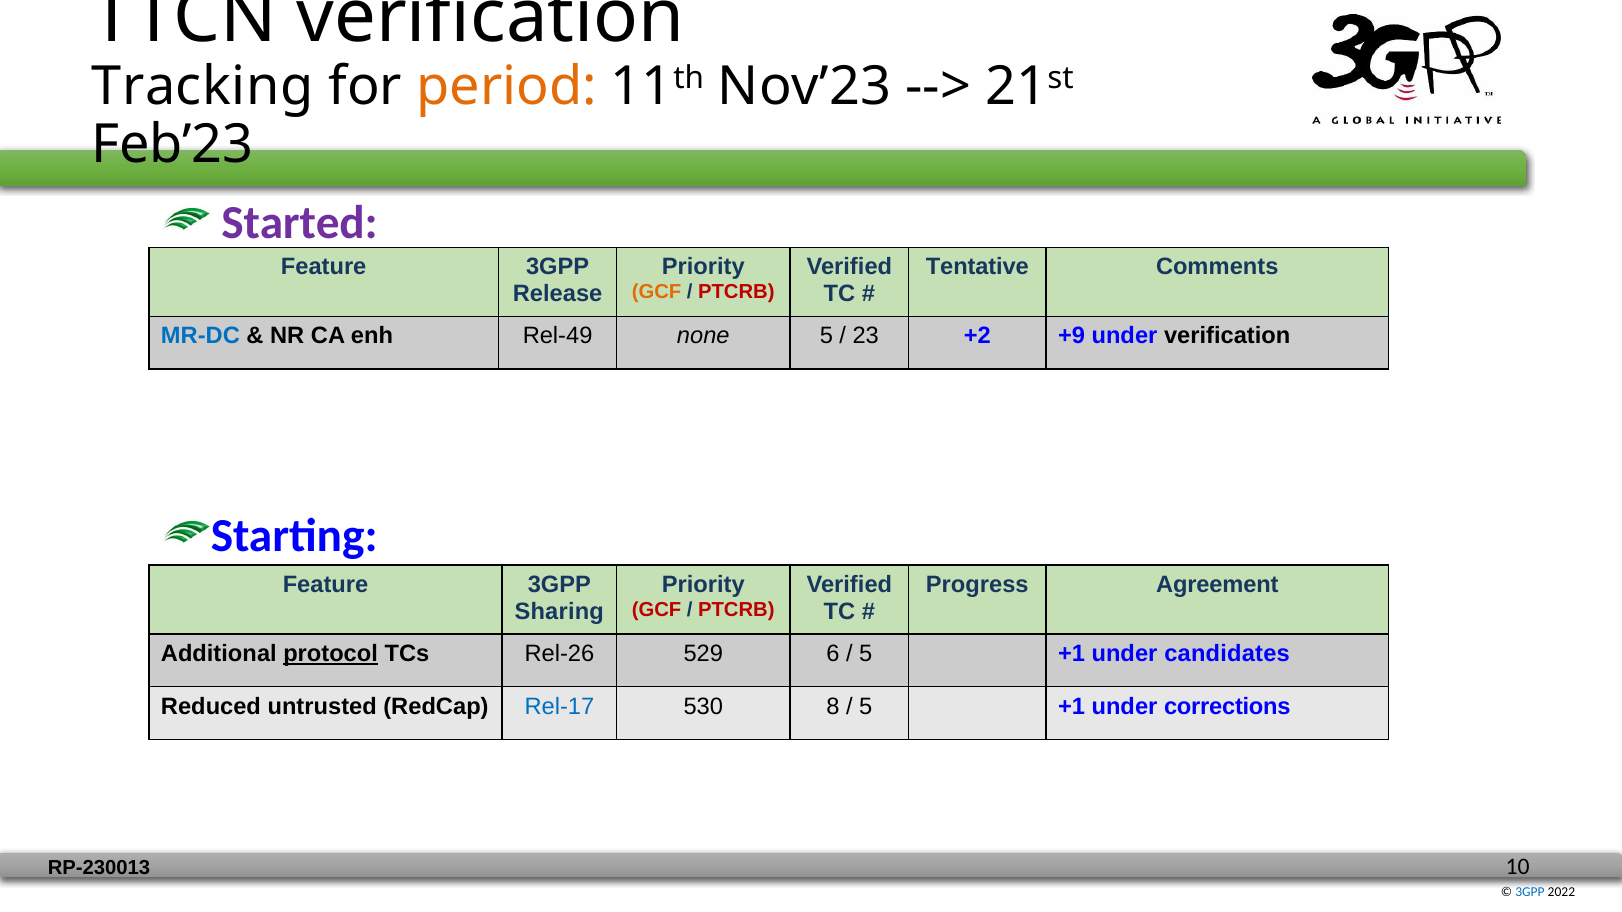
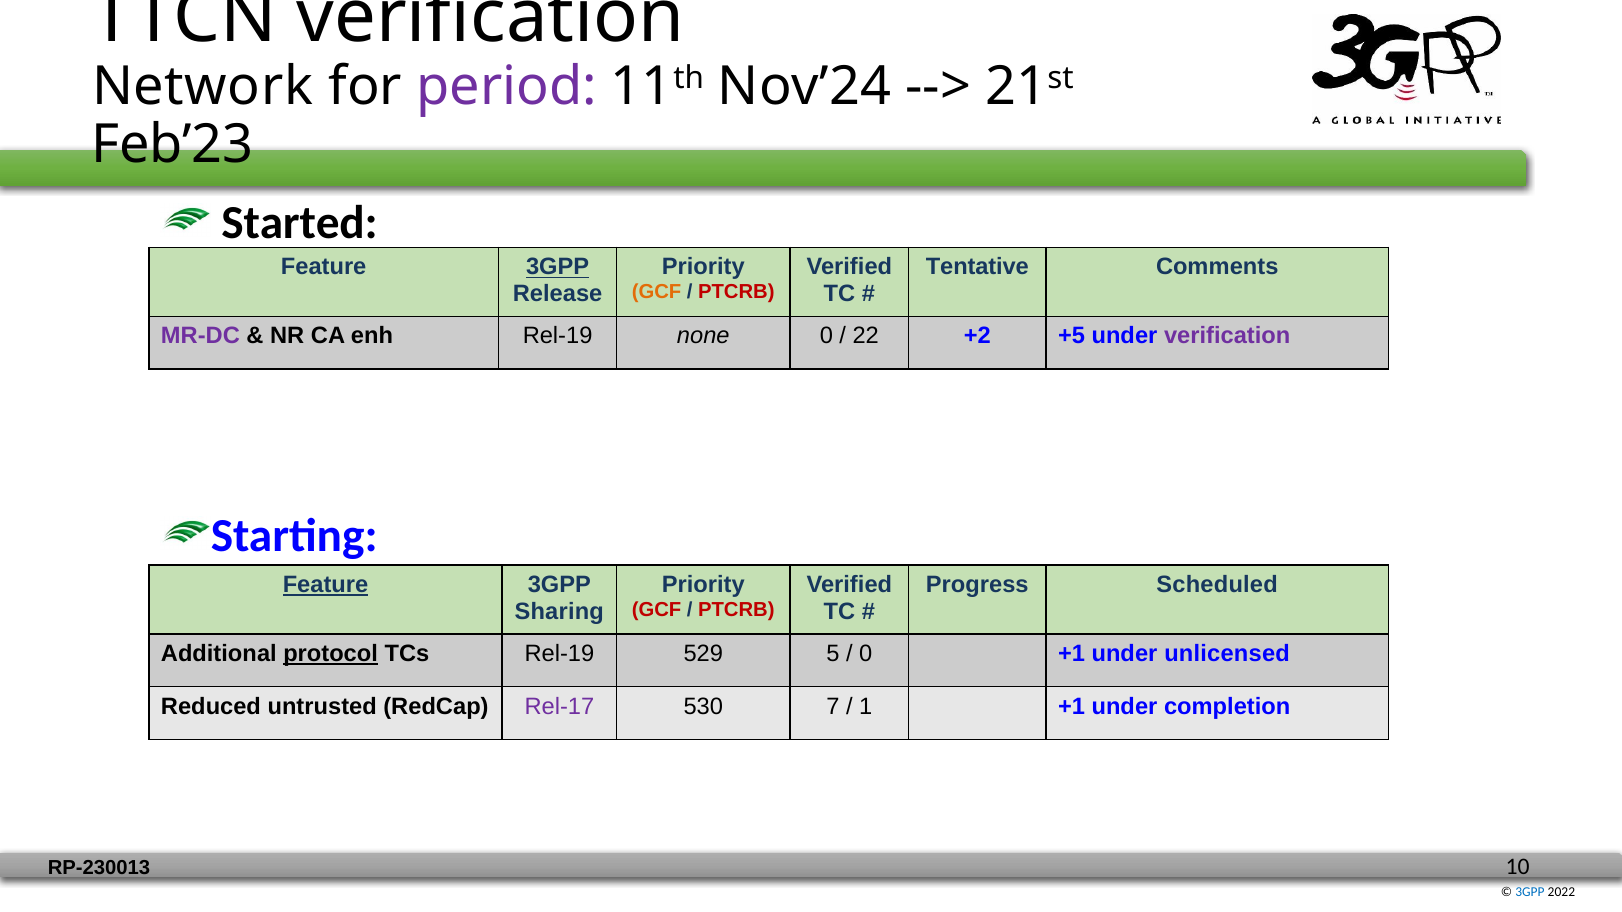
Tracking: Tracking -> Network
period colour: orange -> purple
Nov’23: Nov’23 -> Nov’24
Started colour: purple -> black
3GPP at (558, 267) underline: none -> present
MR-DC colour: blue -> purple
enh Rel-49: Rel-49 -> Rel-19
none 5: 5 -> 0
23: 23 -> 22
+9: +9 -> +5
verification at (1227, 336) colour: black -> purple
Feature at (325, 585) underline: none -> present
Agreement: Agreement -> Scheduled
TCs Rel-26: Rel-26 -> Rel-19
6: 6 -> 5
5 at (866, 654): 5 -> 0
candidates: candidates -> unlicensed
Rel-17 colour: blue -> purple
8: 8 -> 7
5 at (866, 707): 5 -> 1
corrections: corrections -> completion
